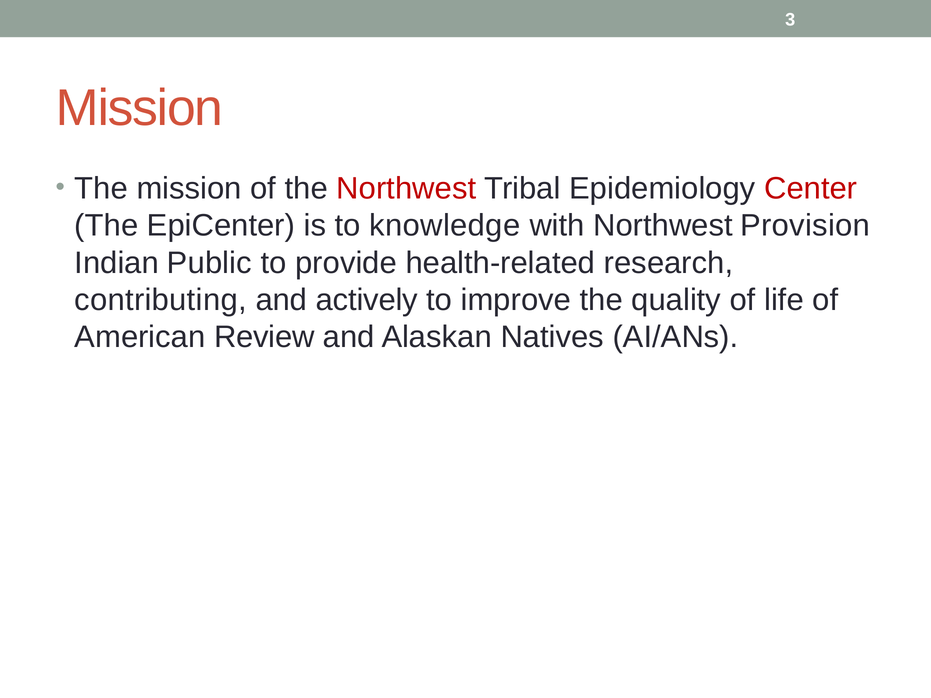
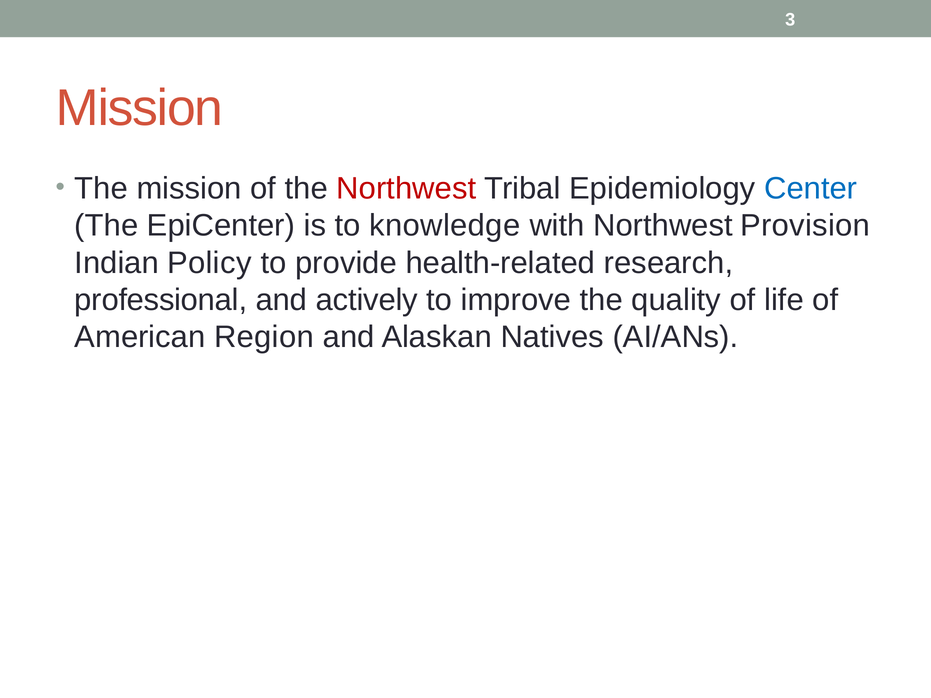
Center colour: red -> blue
Public: Public -> Policy
contributing: contributing -> professional
Review: Review -> Region
